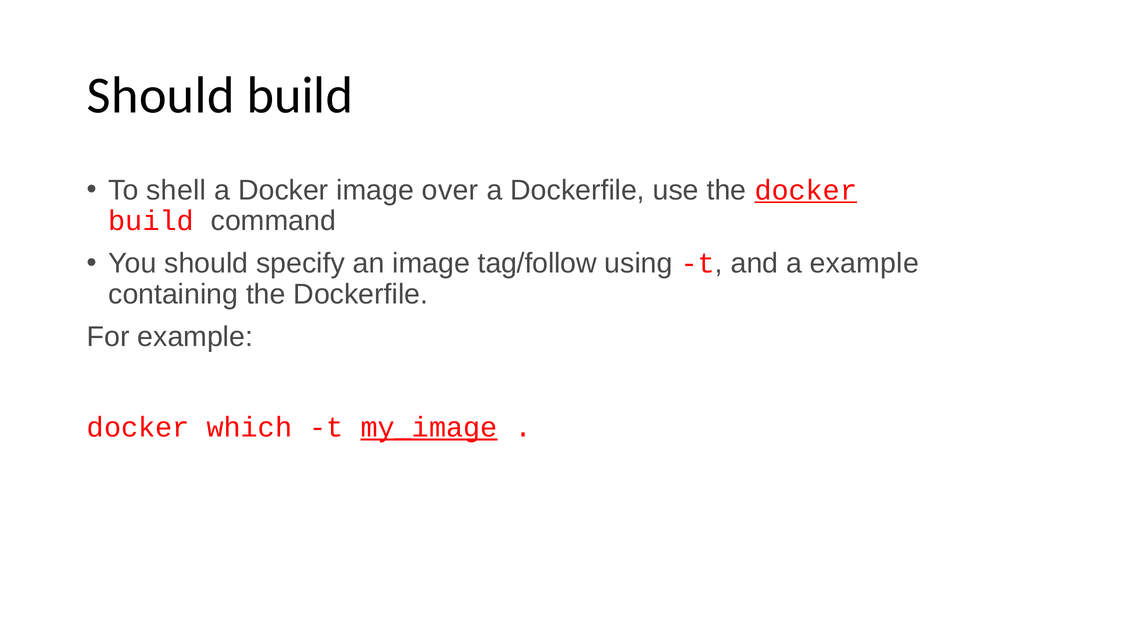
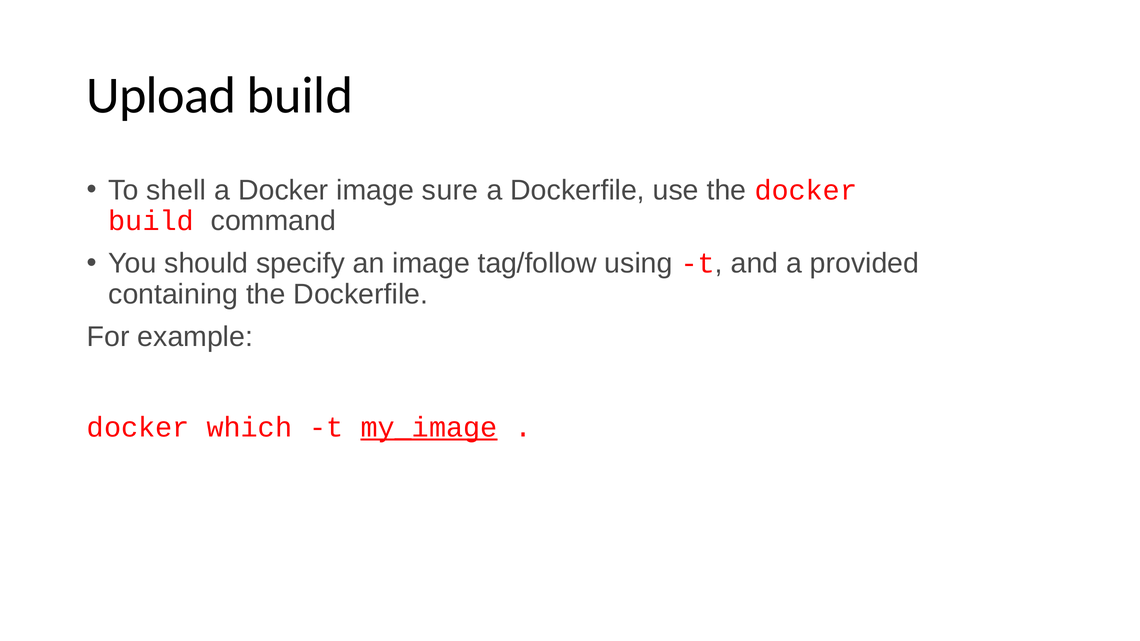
Should at (161, 96): Should -> Upload
over: over -> sure
docker at (806, 190) underline: present -> none
a example: example -> provided
